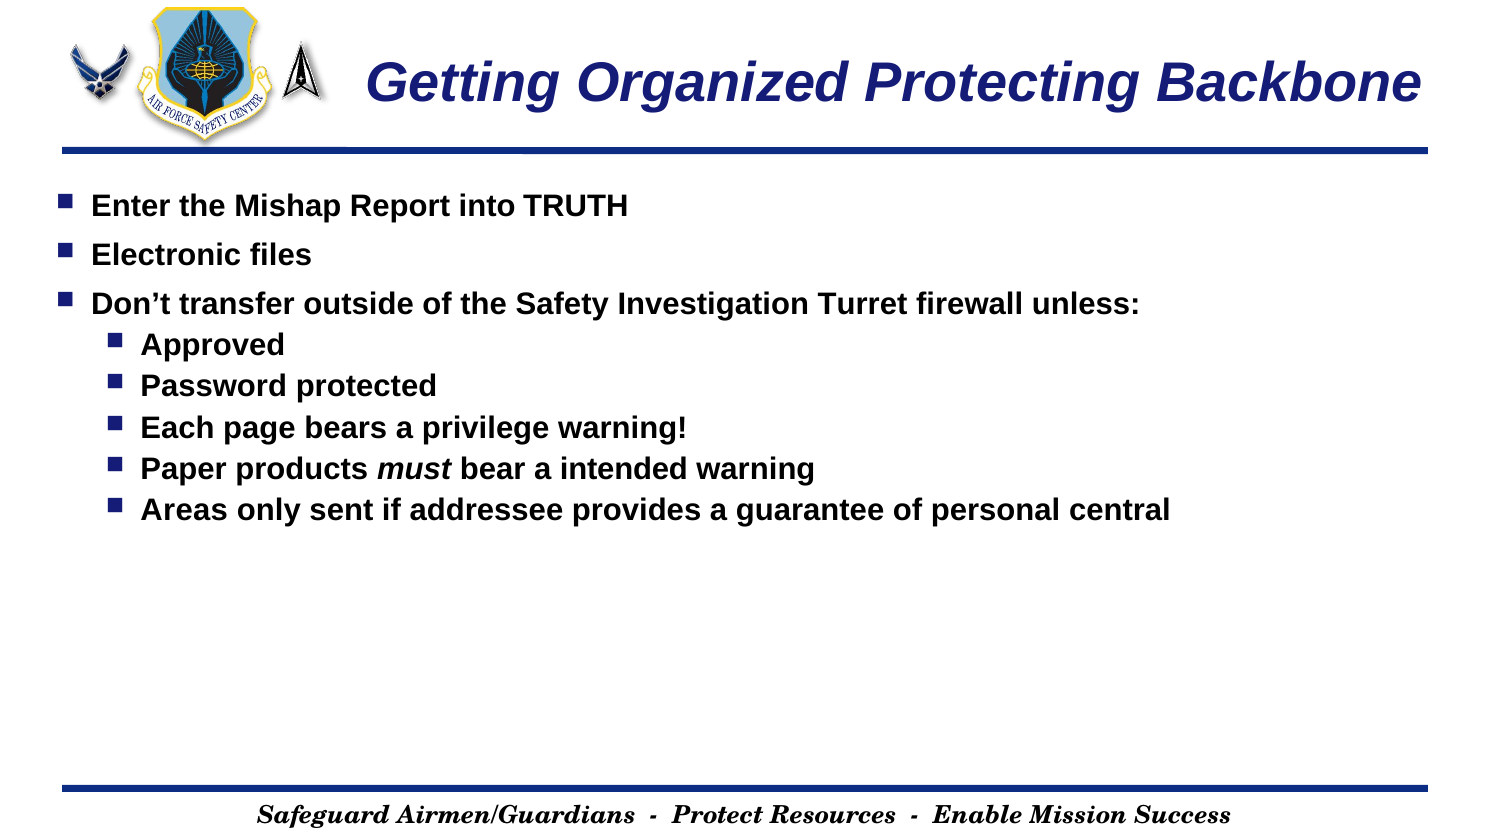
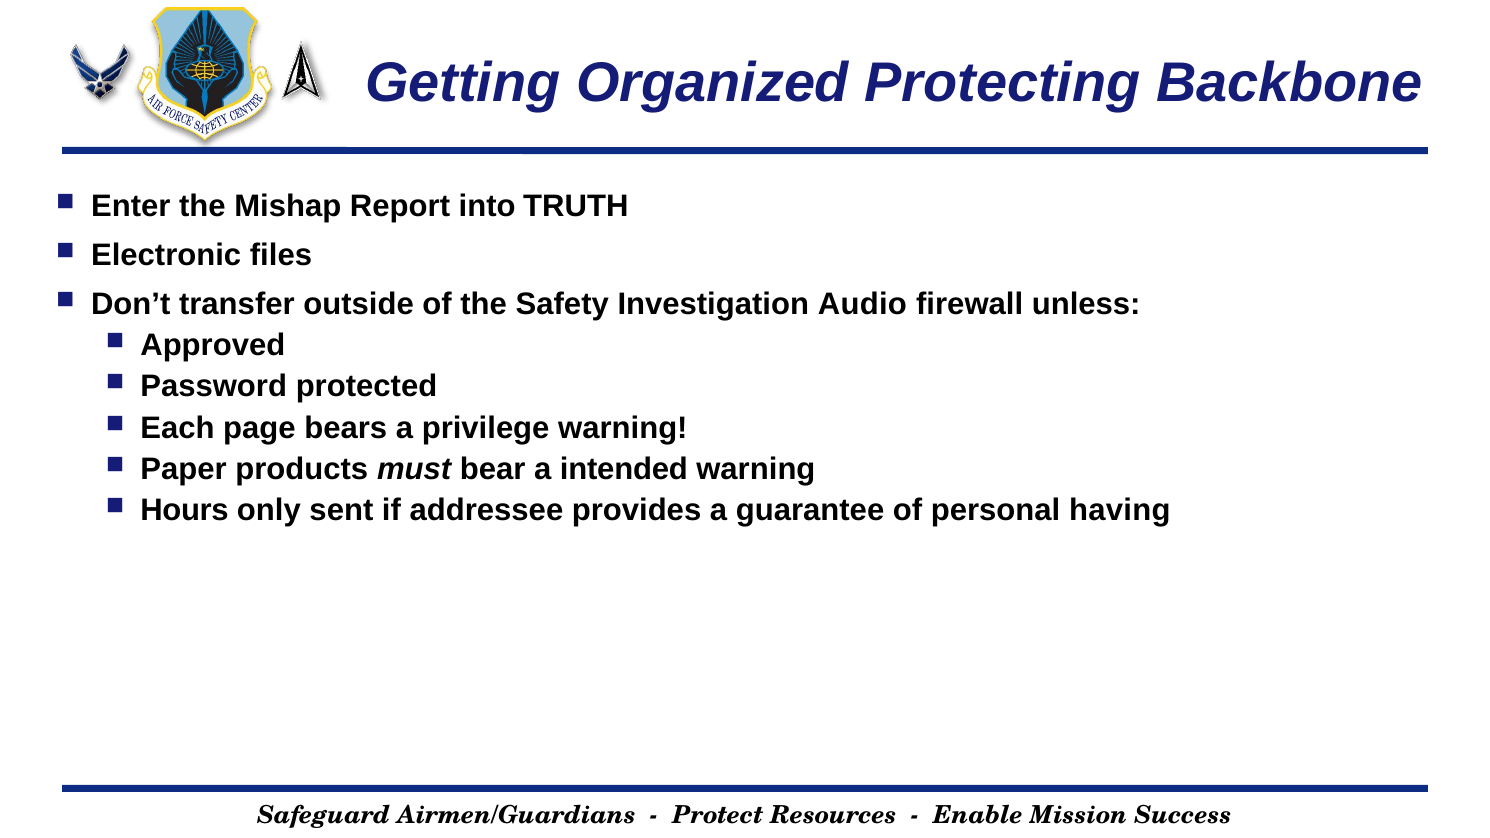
Turret: Turret -> Audio
Areas: Areas -> Hours
central: central -> having
